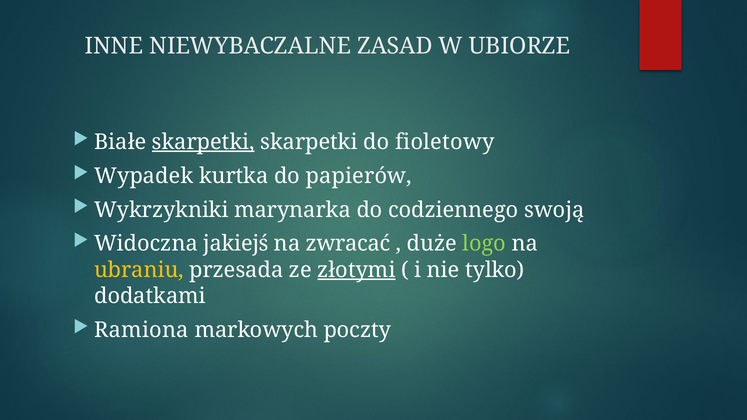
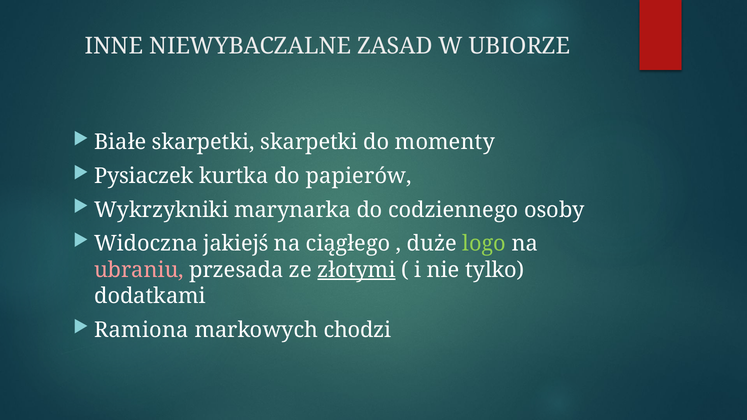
skarpetki at (203, 142) underline: present -> none
fioletowy: fioletowy -> momenty
Wypadek: Wypadek -> Pysiaczek
swoją: swoją -> osoby
zwracać: zwracać -> ciągłego
ubraniu colour: yellow -> pink
poczty: poczty -> chodzi
